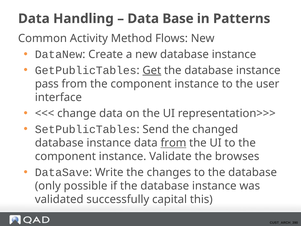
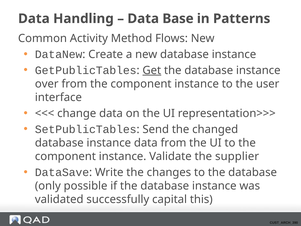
pass: pass -> over
from at (173, 143) underline: present -> none
browses: browses -> supplier
